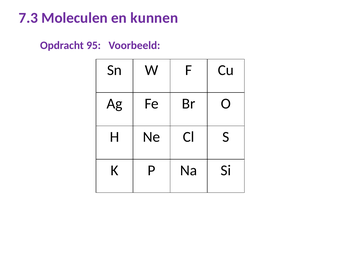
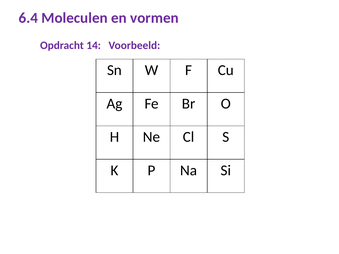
7.3: 7.3 -> 6.4
kunnen: kunnen -> vormen
95: 95 -> 14
